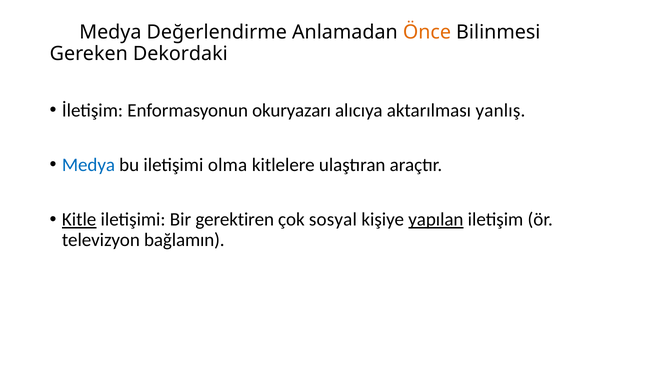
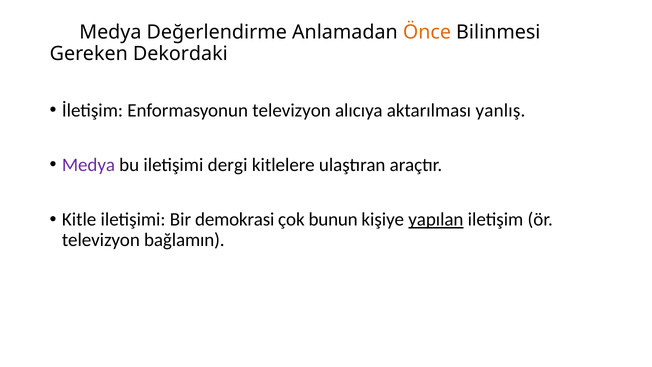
Enformasyonun okuryazarı: okuryazarı -> televizyon
Medya at (88, 165) colour: blue -> purple
olma: olma -> dergi
Kitle underline: present -> none
gerektiren: gerektiren -> demokrasi
sosyal: sosyal -> bunun
